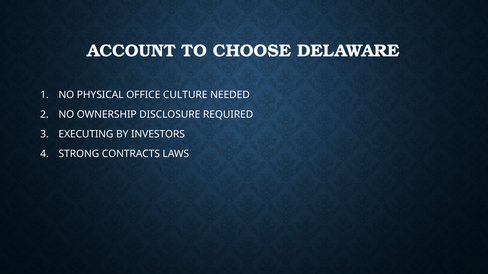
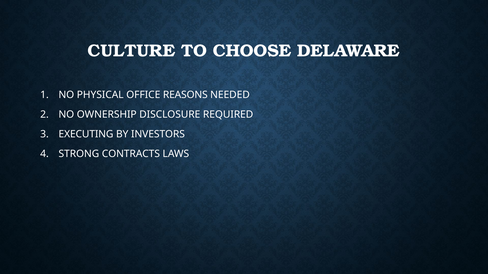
ACCOUNT: ACCOUNT -> CULTURE
CULTURE: CULTURE -> REASONS
